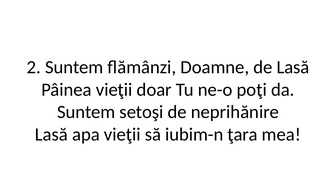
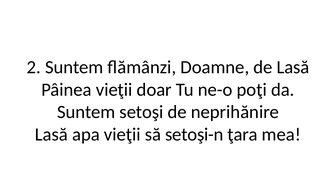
iubim-n: iubim-n -> setoşi-n
